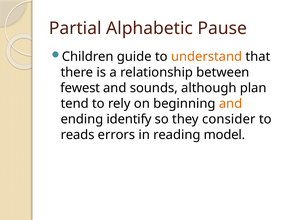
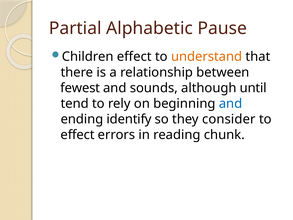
Children guide: guide -> effect
plan: plan -> until
and at (231, 103) colour: orange -> blue
reads at (78, 135): reads -> effect
model: model -> chunk
